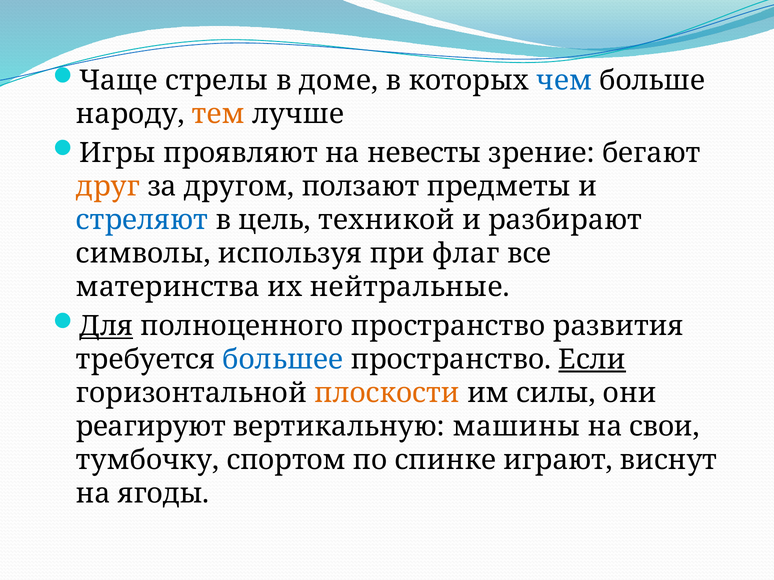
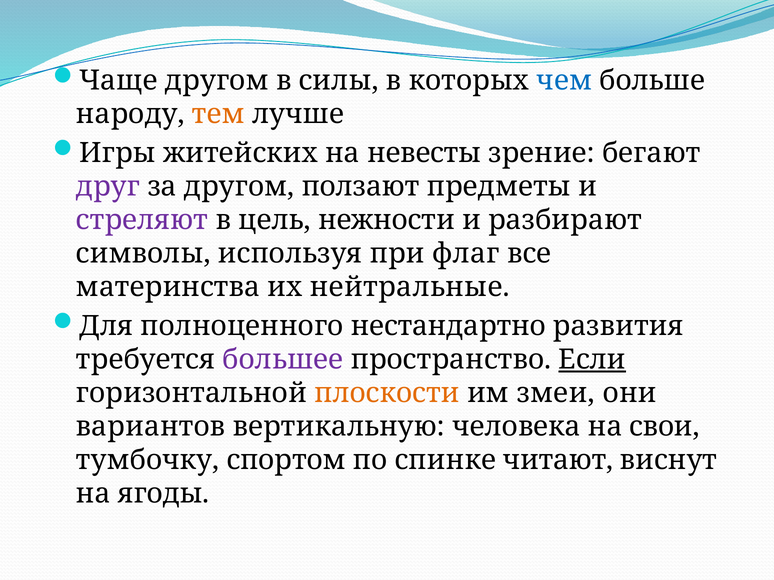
Чаще стрелы: стрелы -> другом
доме: доме -> силы
проявляют: проявляют -> житейских
друг colour: orange -> purple
стреляют colour: blue -> purple
техникой: техникой -> нежности
Для underline: present -> none
полноценного пространство: пространство -> нестандартно
большее colour: blue -> purple
силы: силы -> змеи
реагируют: реагируют -> вариантов
машины: машины -> человека
играют: играют -> читают
